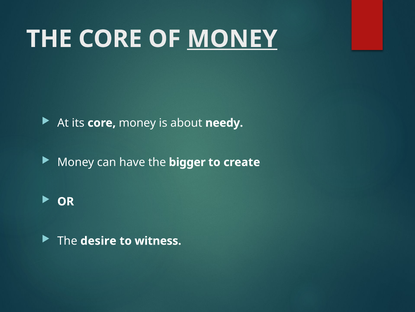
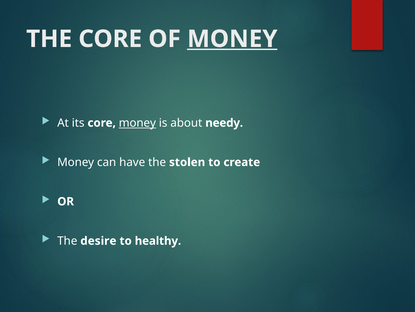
money at (137, 123) underline: none -> present
bigger: bigger -> stolen
witness: witness -> healthy
